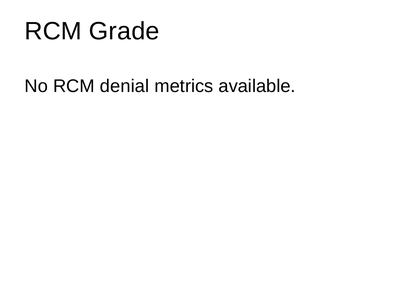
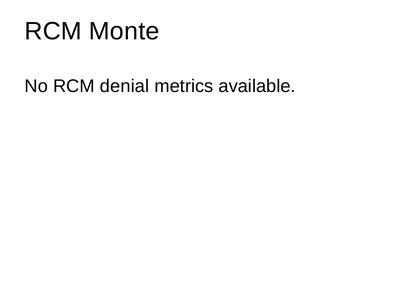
Grade: Grade -> Monte
